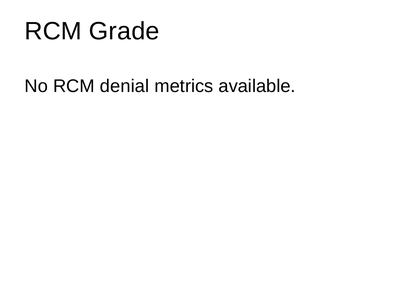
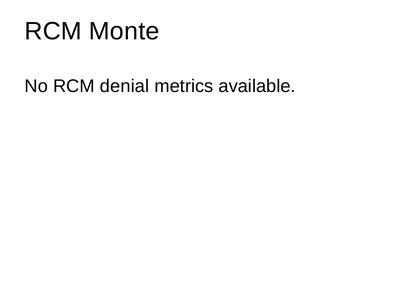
Grade: Grade -> Monte
